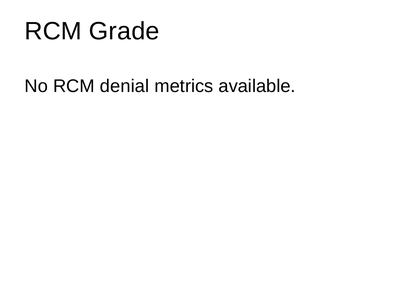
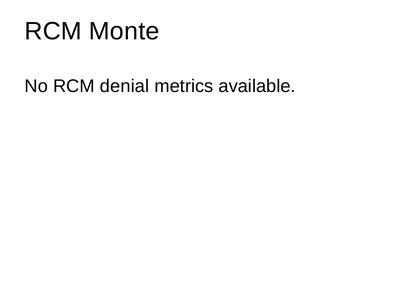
Grade: Grade -> Monte
